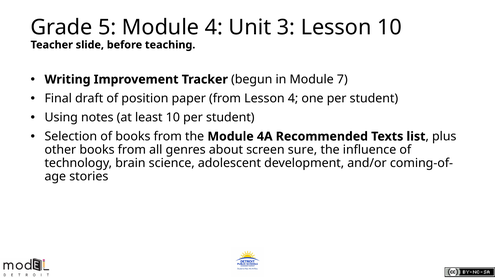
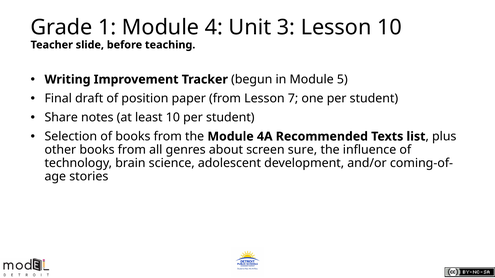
5: 5 -> 1
7: 7 -> 5
Lesson 4: 4 -> 7
Using: Using -> Share
